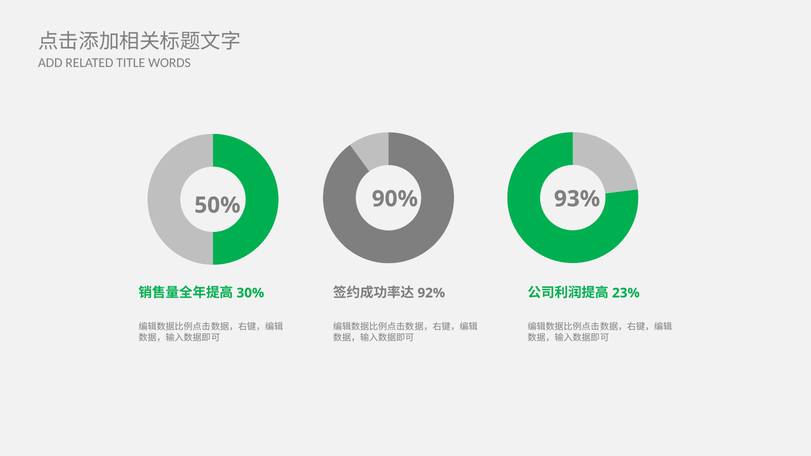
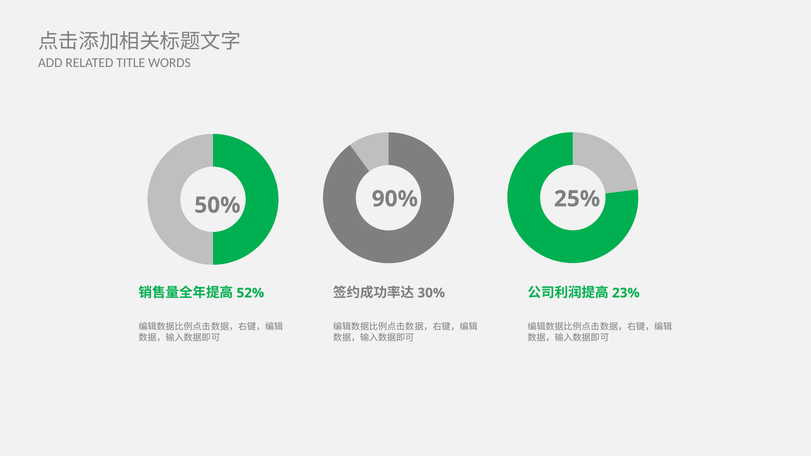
93%: 93% -> 25%
30%: 30% -> 52%
92%: 92% -> 30%
